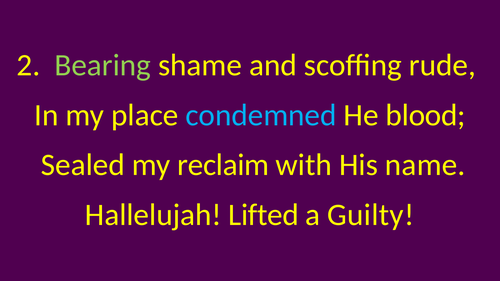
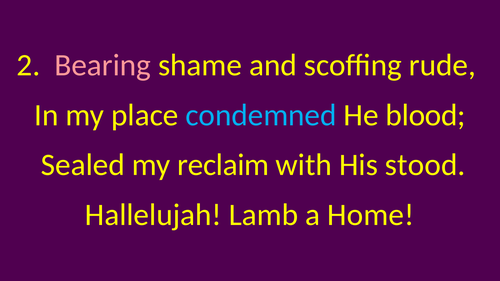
Bearing colour: light green -> pink
name: name -> stood
Lifted: Lifted -> Lamb
Guilty: Guilty -> Home
